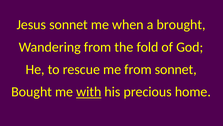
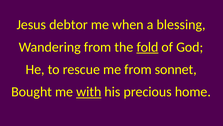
Jesus sonnet: sonnet -> debtor
brought: brought -> blessing
fold underline: none -> present
